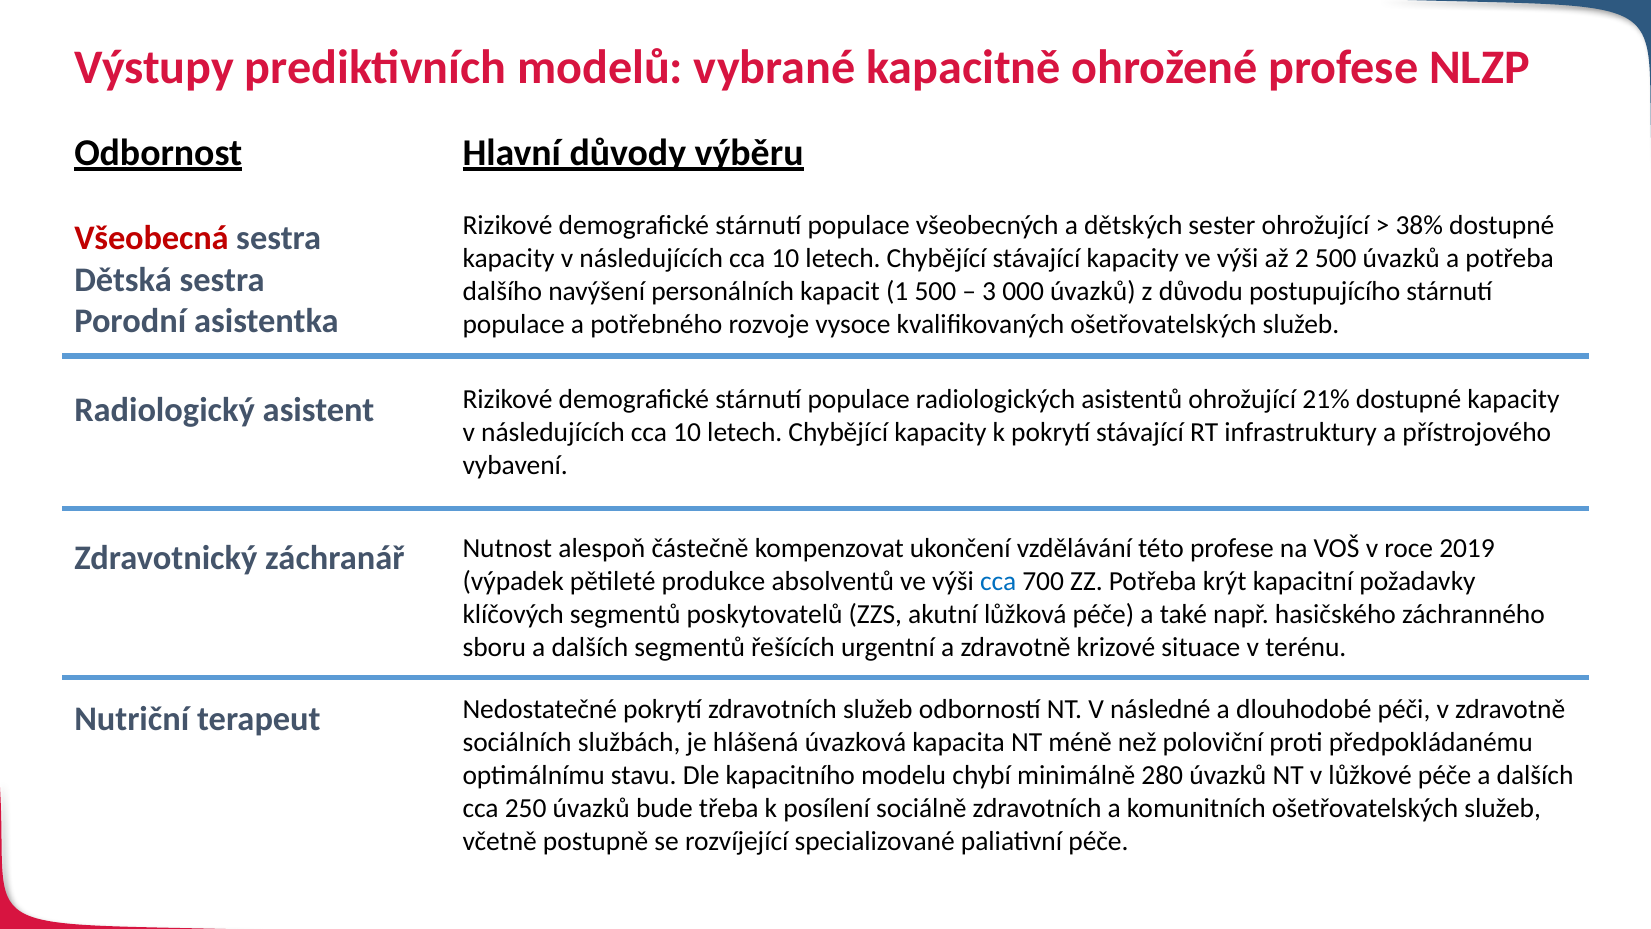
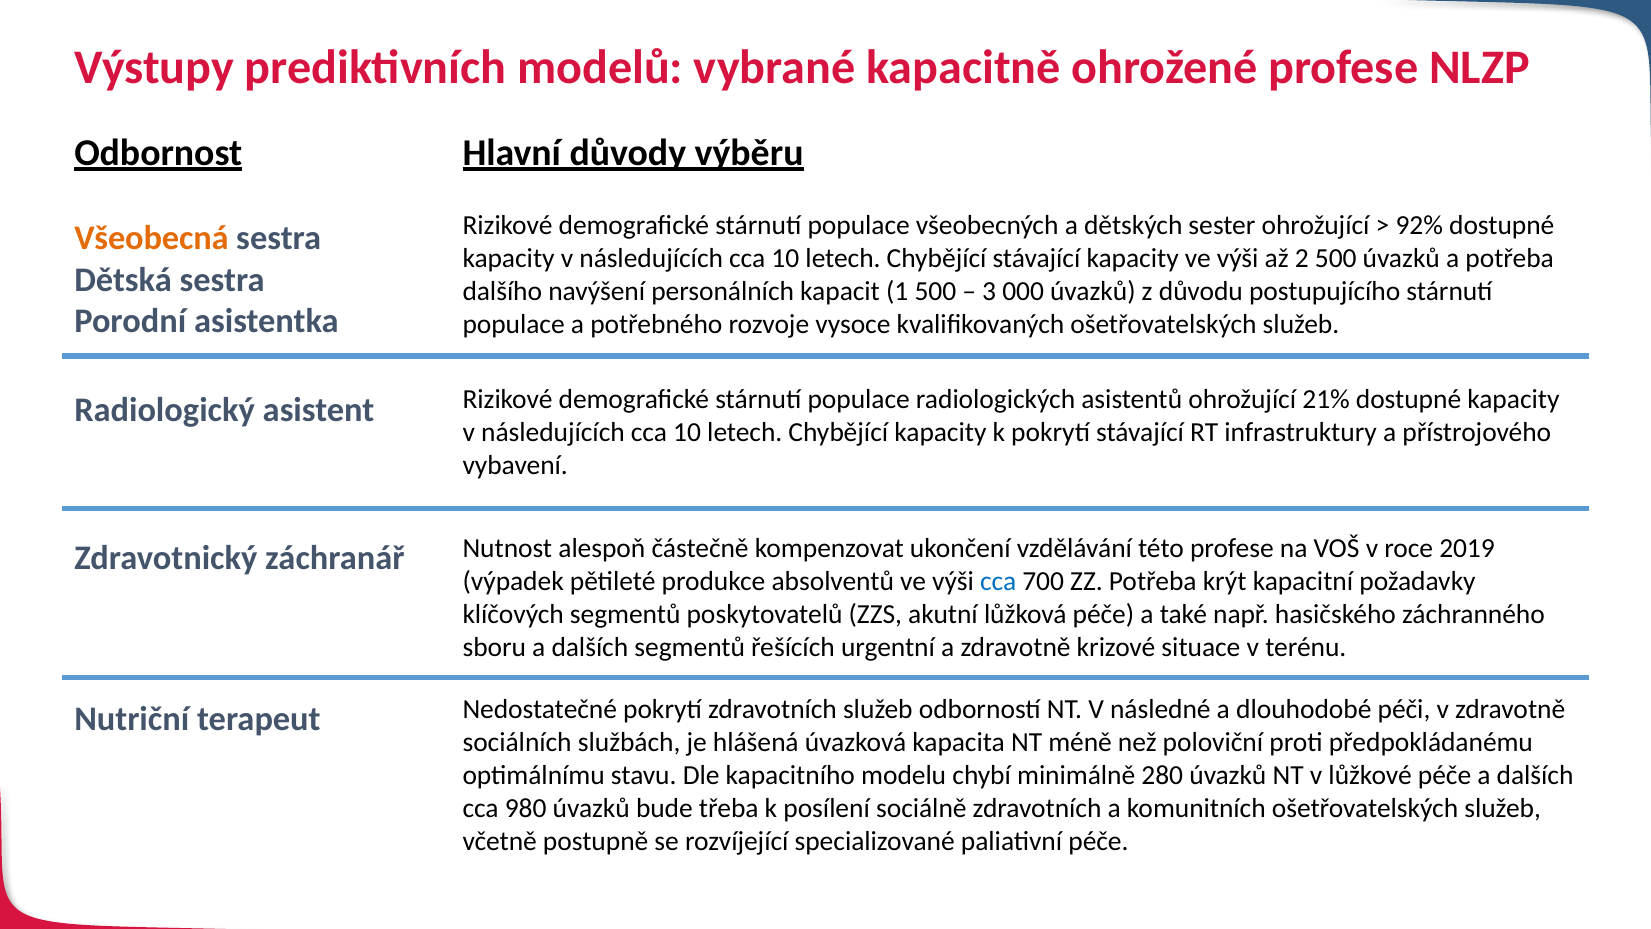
38%: 38% -> 92%
Všeobecná colour: red -> orange
250: 250 -> 980
